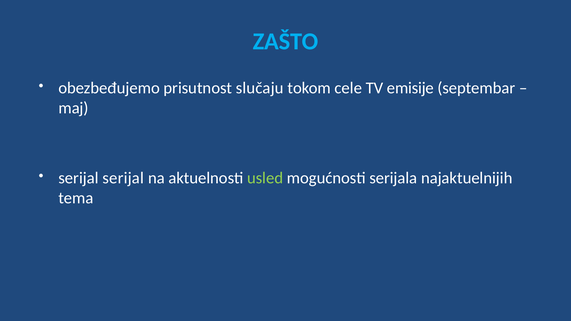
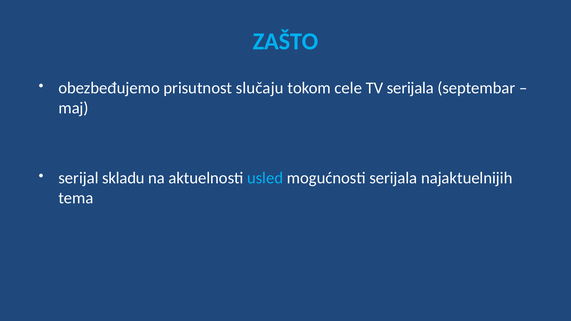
TV emisije: emisije -> serijala
serijal serijal: serijal -> skladu
usled colour: light green -> light blue
